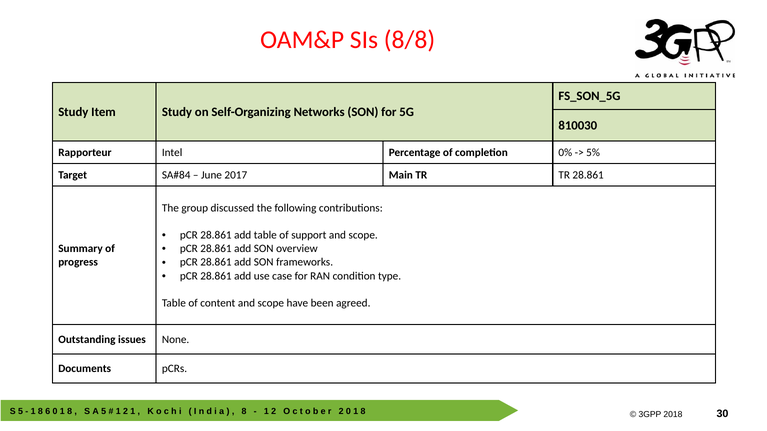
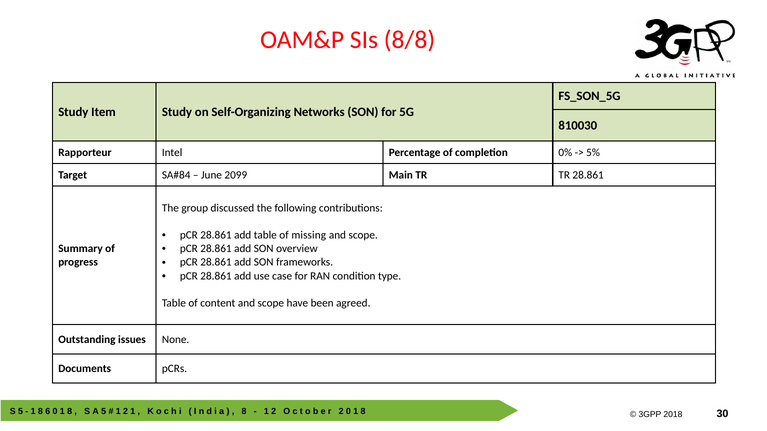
2017: 2017 -> 2099
support: support -> missing
